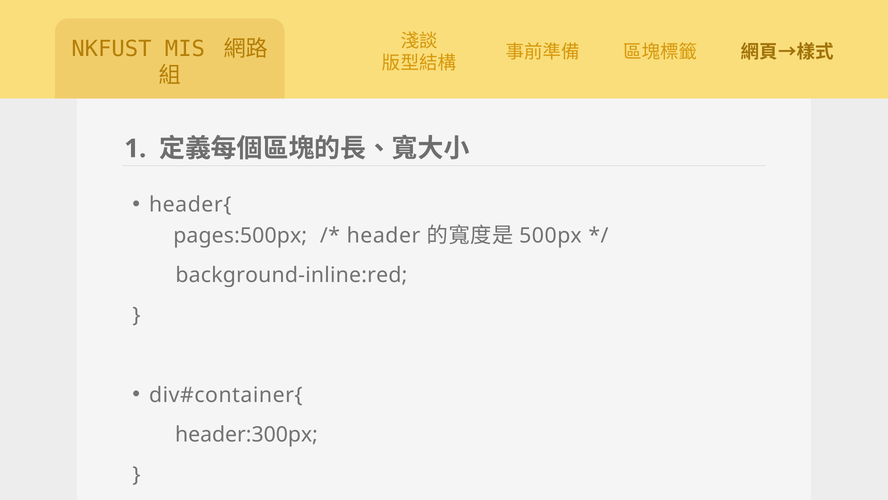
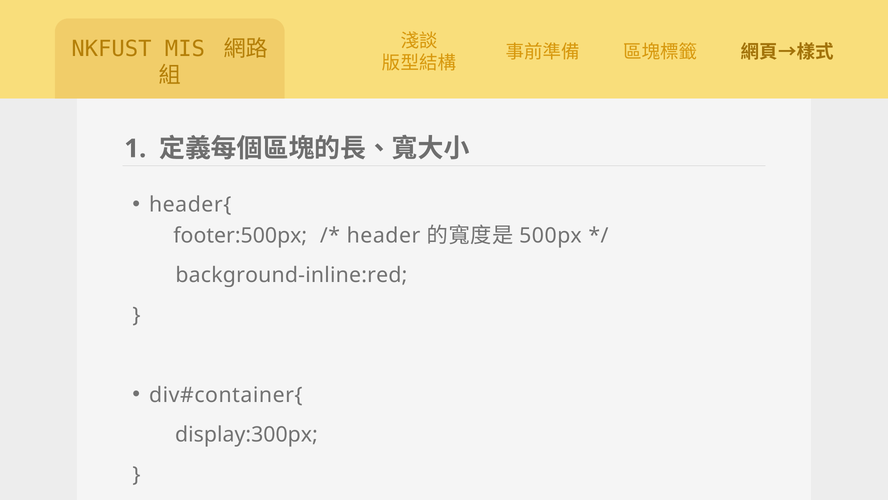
pages:500px: pages:500px -> footer:500px
header:300px: header:300px -> display:300px
